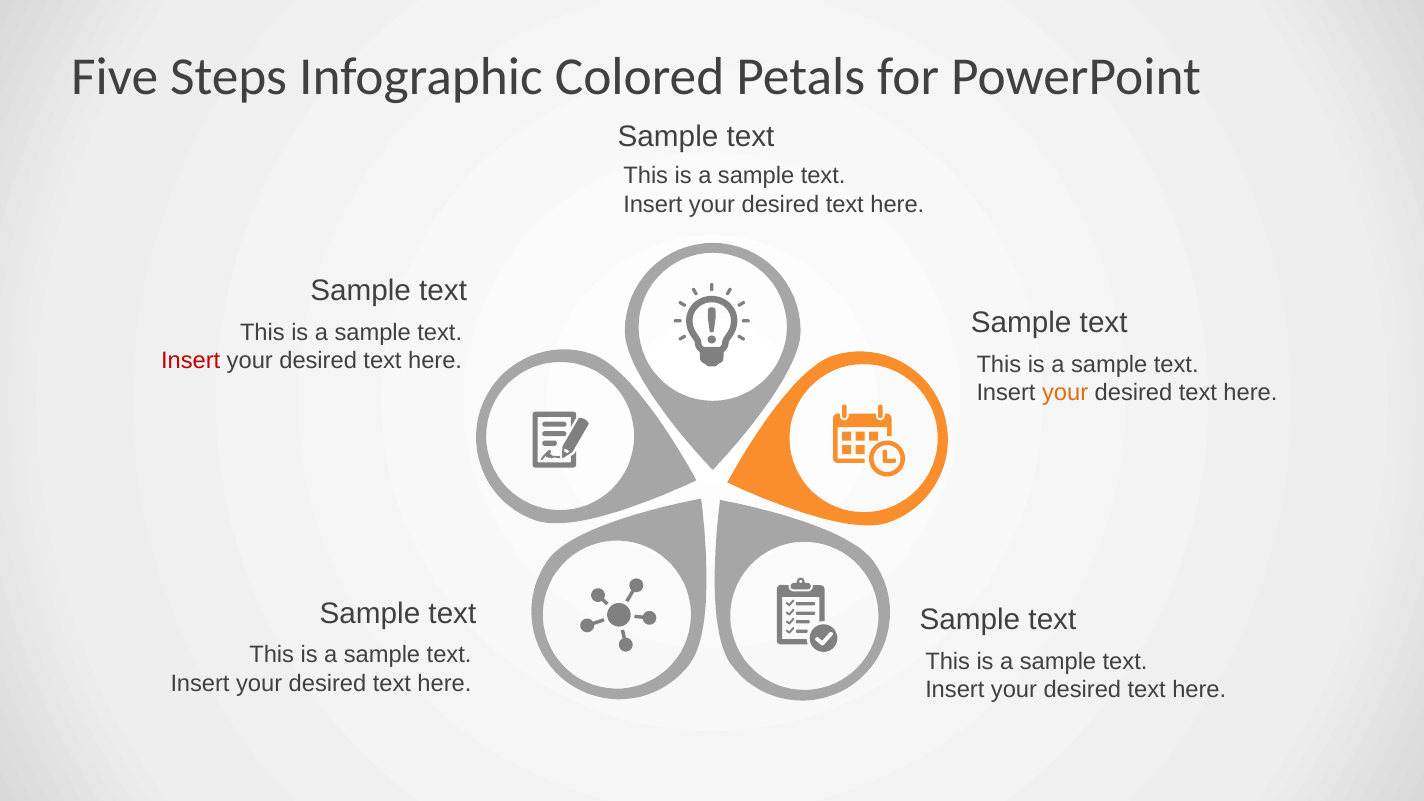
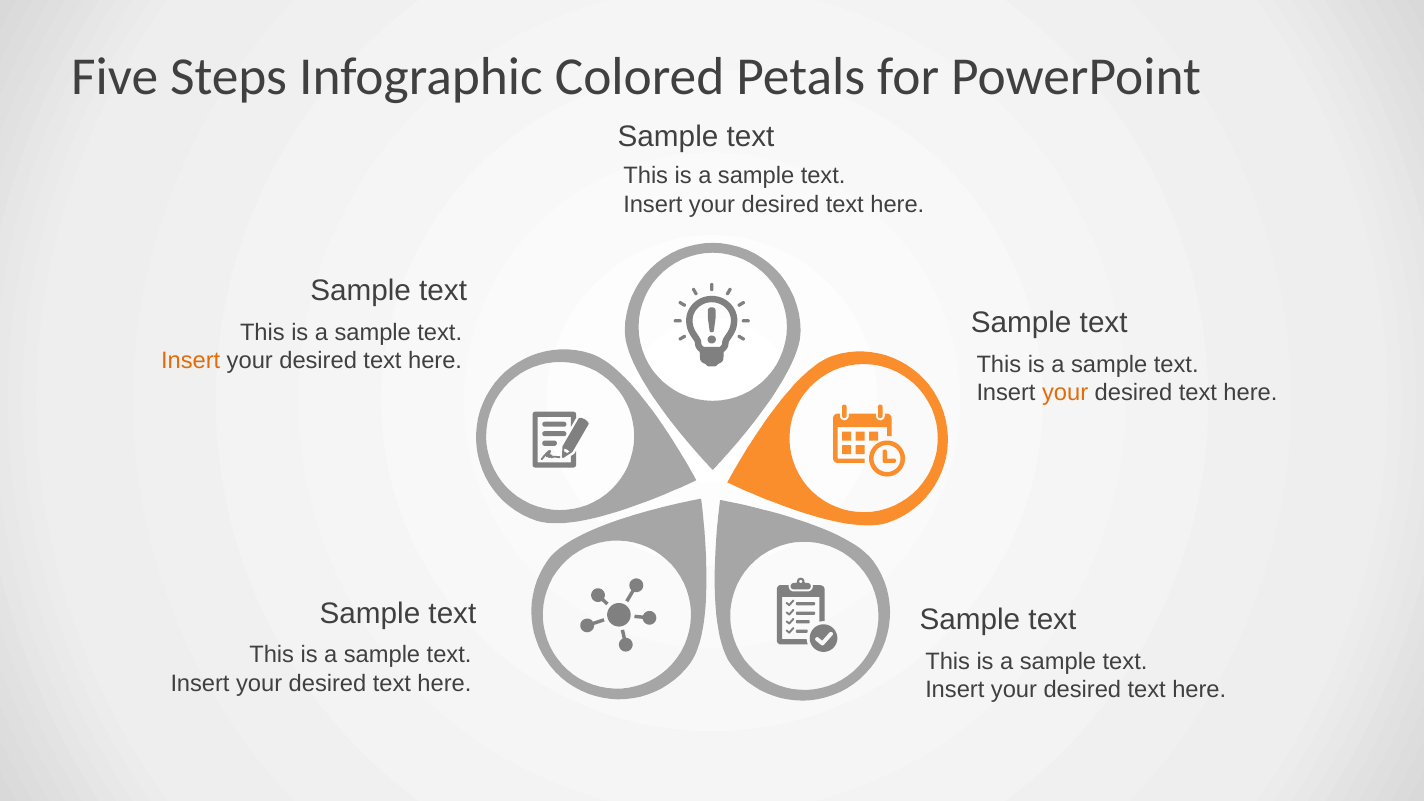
Insert at (191, 361) colour: red -> orange
